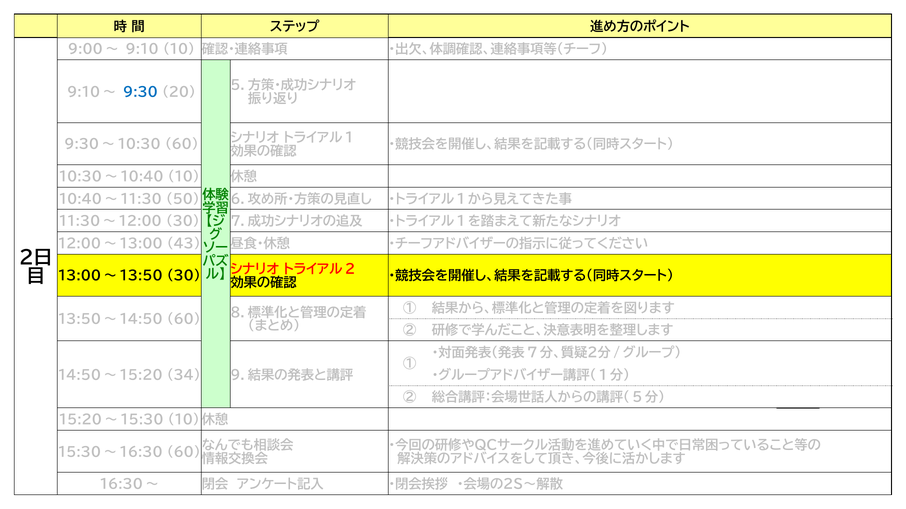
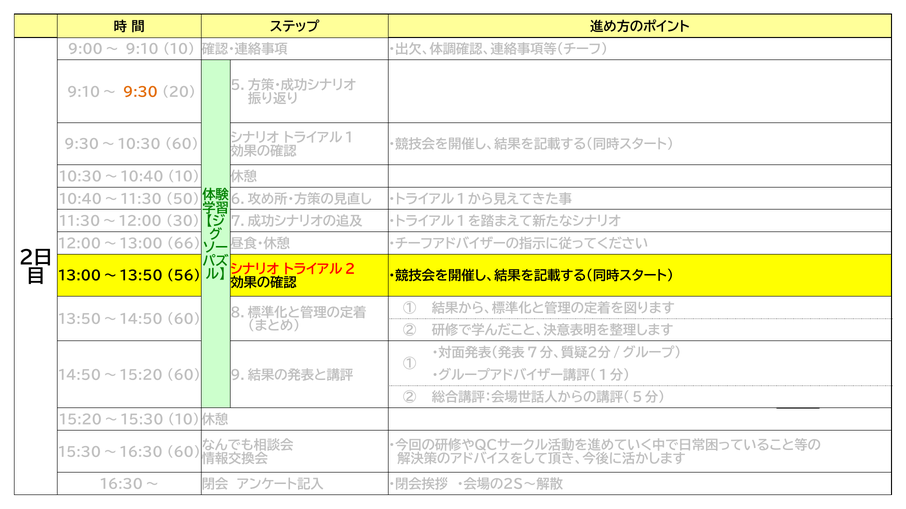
9:30 colour: blue -> orange
43: 43 -> 66
13:00～13:50 30: 30 -> 56
14:50～15:20 34: 34 -> 60
